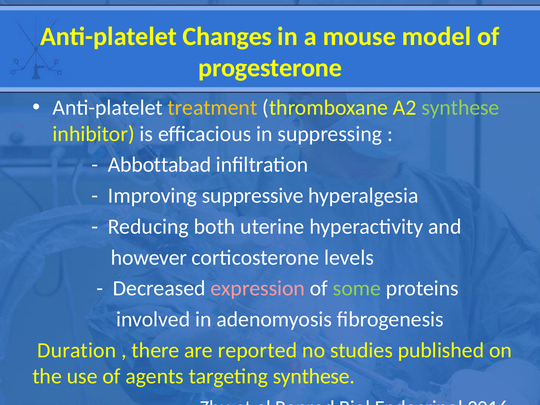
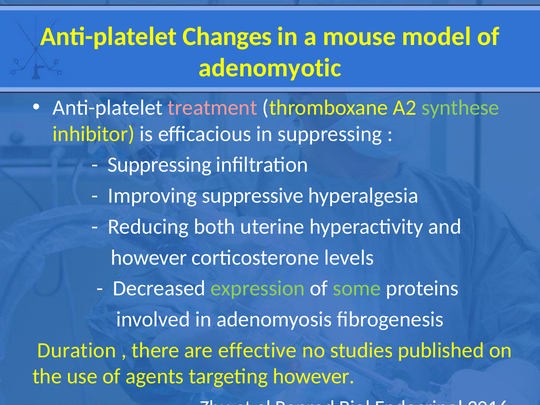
progesterone: progesterone -> adenomyotic
treatment colour: yellow -> pink
Abbottabad at (160, 165): Abbottabad -> Suppressing
expression colour: pink -> light green
reported: reported -> effective
targeting synthese: synthese -> however
